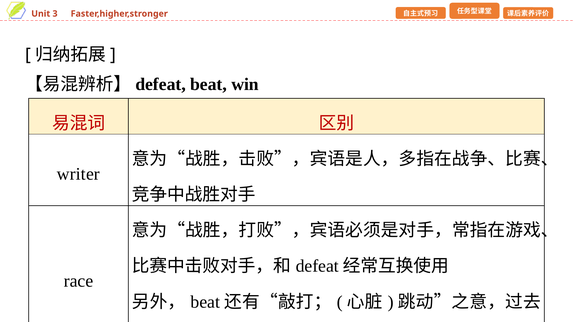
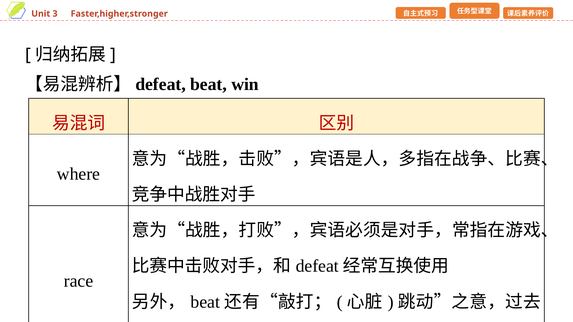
writer: writer -> where
